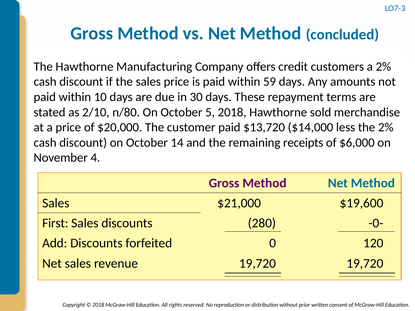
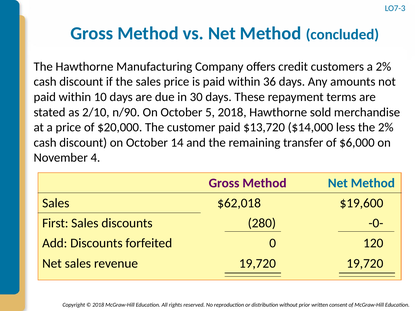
59: 59 -> 36
n/80: n/80 -> n/90
receipts: receipts -> transfer
$21,000: $21,000 -> $62,018
